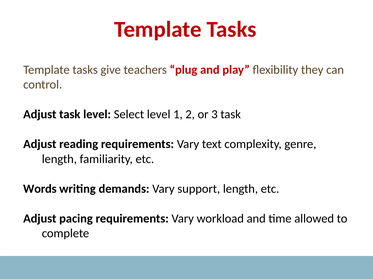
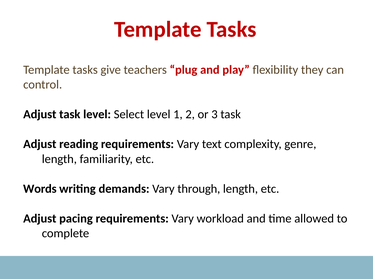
support: support -> through
